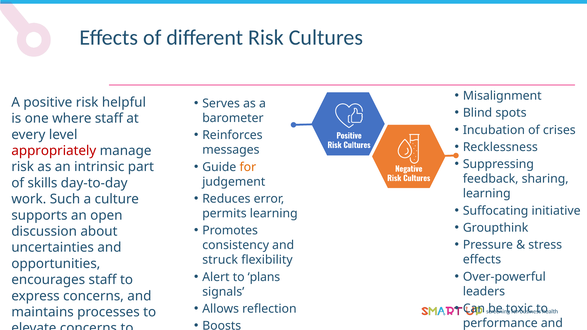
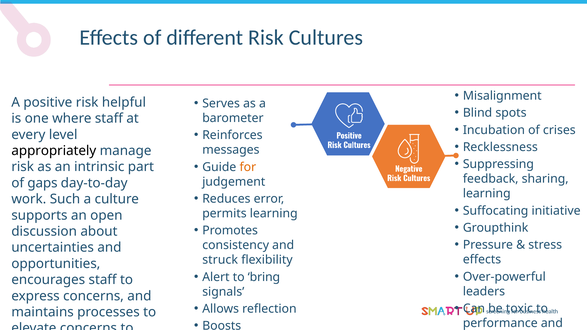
appropriately colour: red -> black
skills: skills -> gaps
plans: plans -> bring
